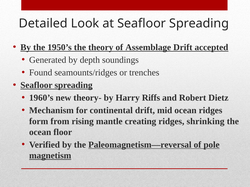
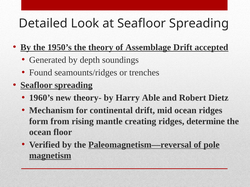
Riffs: Riffs -> Able
shrinking: shrinking -> determine
